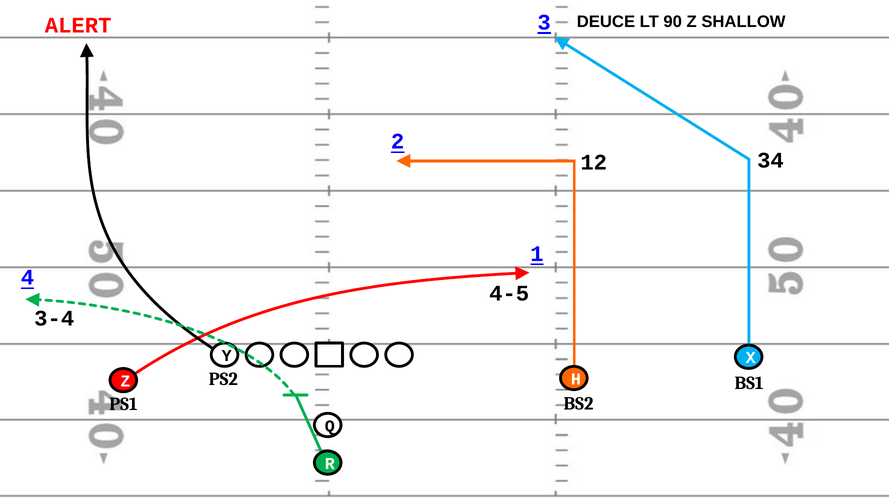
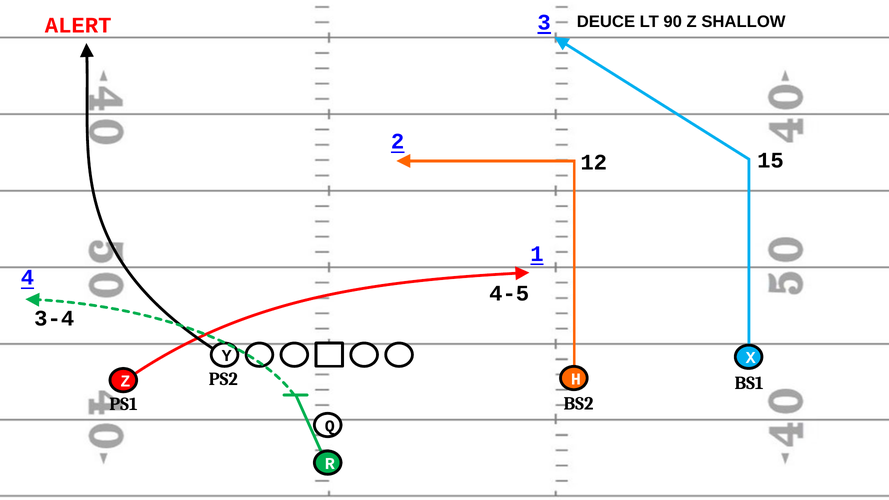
34: 34 -> 15
